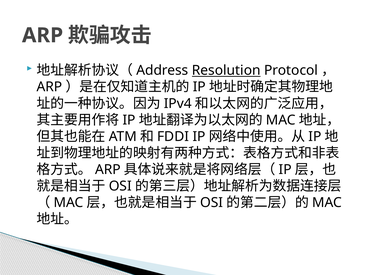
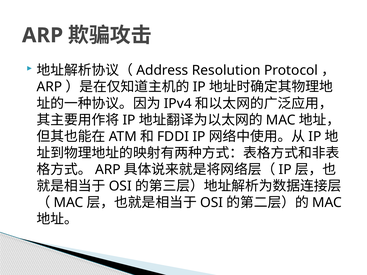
Resolution underline: present -> none
